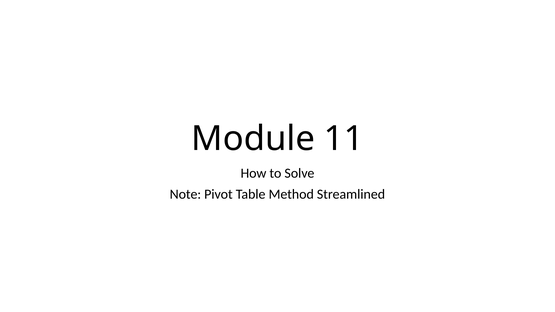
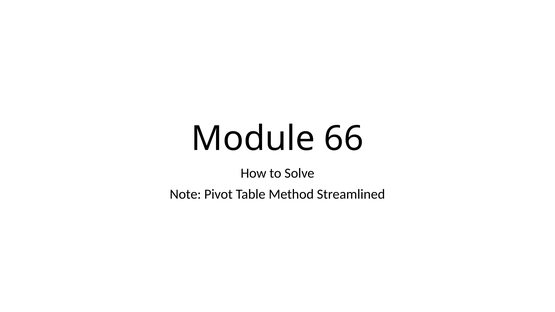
11: 11 -> 66
